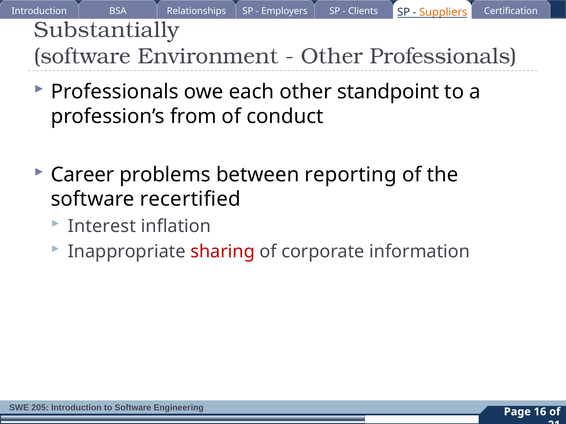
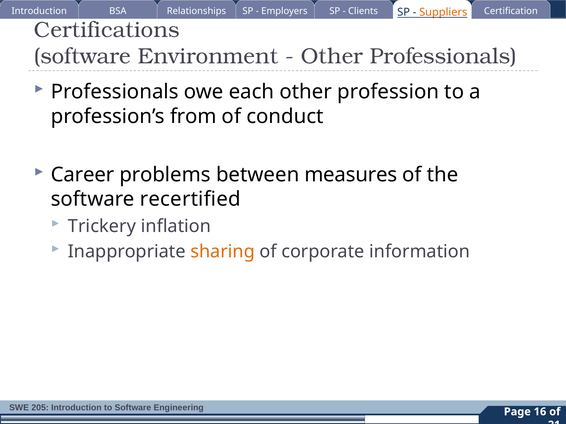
Substantially: Substantially -> Certifications
standpoint: standpoint -> profession
reporting: reporting -> measures
Interest: Interest -> Trickery
sharing colour: red -> orange
